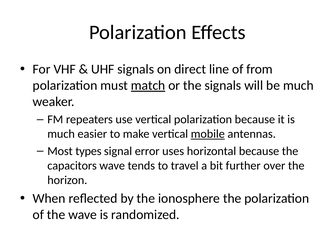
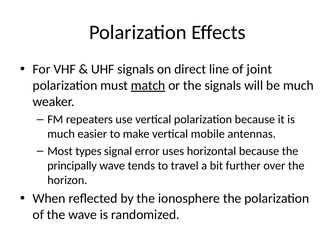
from: from -> joint
mobile underline: present -> none
capacitors: capacitors -> principally
